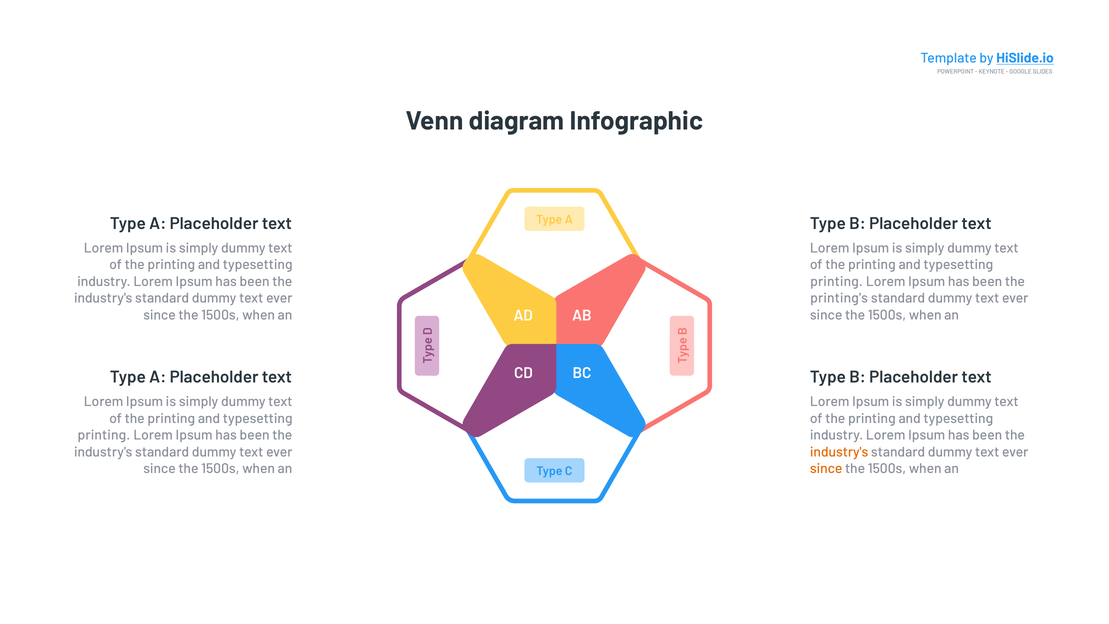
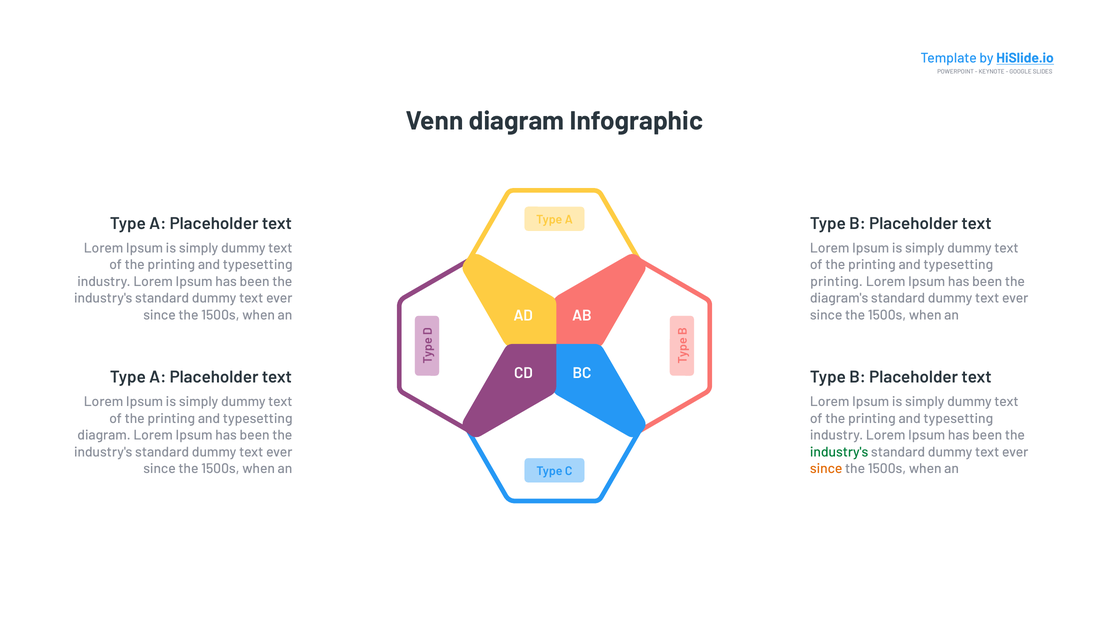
printing's: printing's -> diagram's
printing at (104, 435): printing -> diagram
industry's at (839, 452) colour: orange -> green
